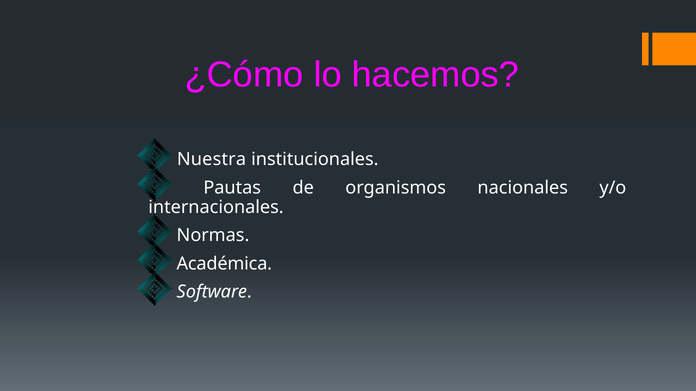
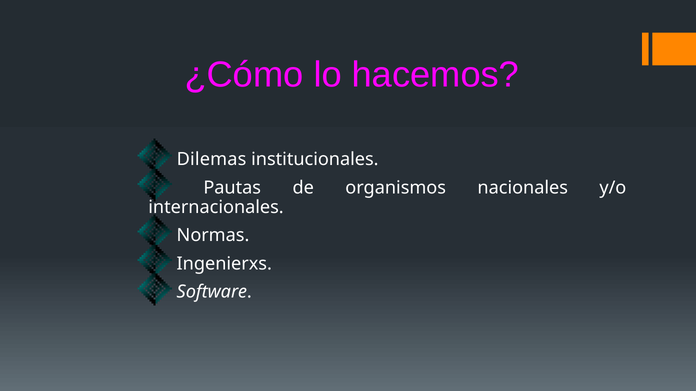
Nuestra: Nuestra -> Dilemas
Académica: Académica -> Ingenierxs
